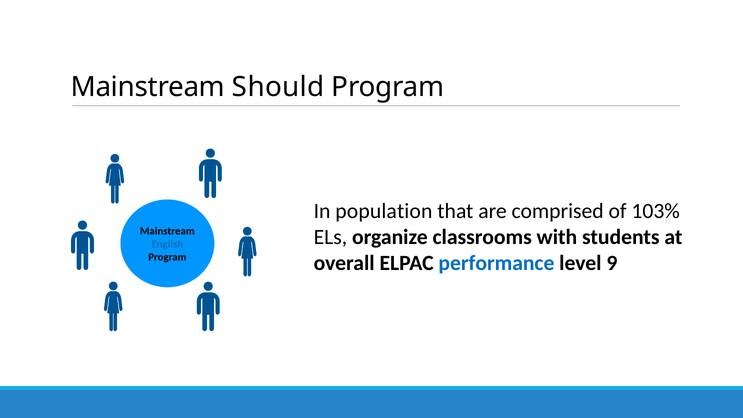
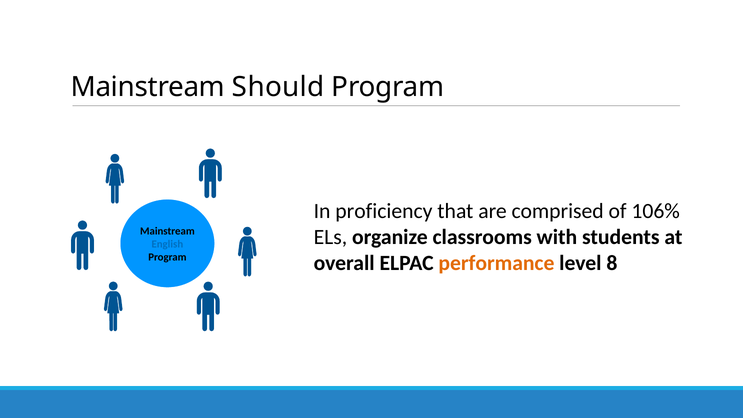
population: population -> proficiency
103%: 103% -> 106%
performance colour: blue -> orange
9: 9 -> 8
